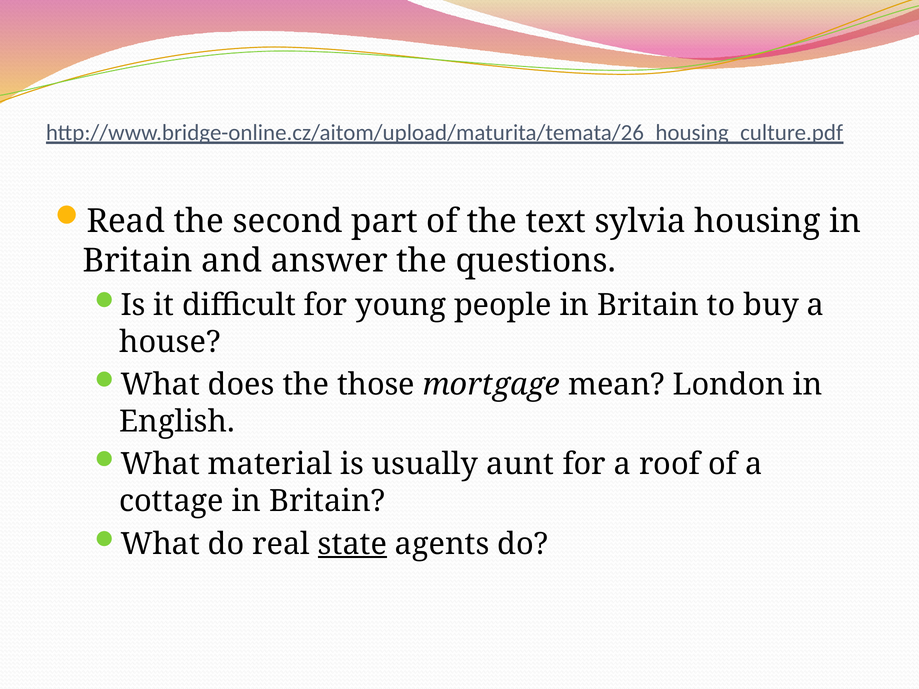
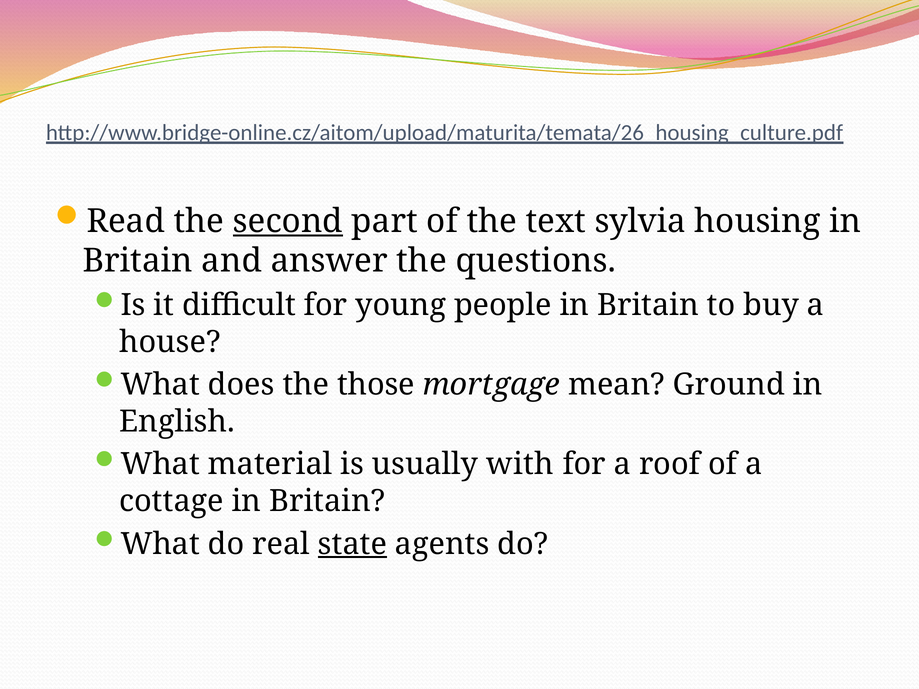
second underline: none -> present
London: London -> Ground
aunt: aunt -> with
